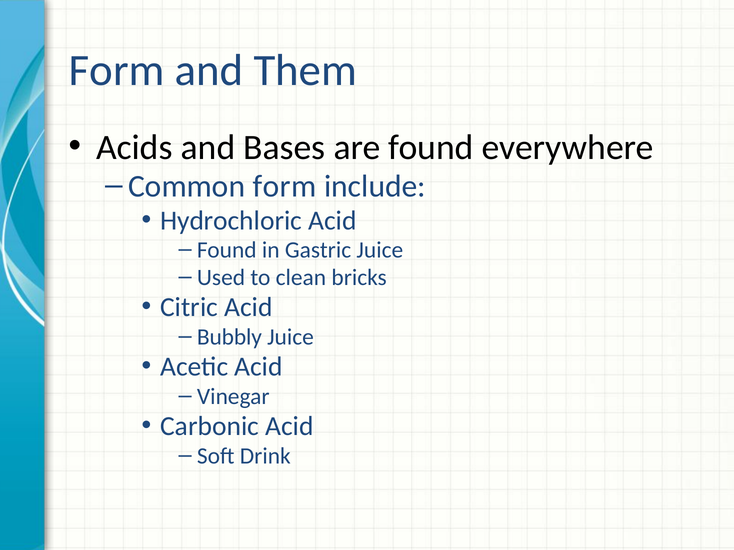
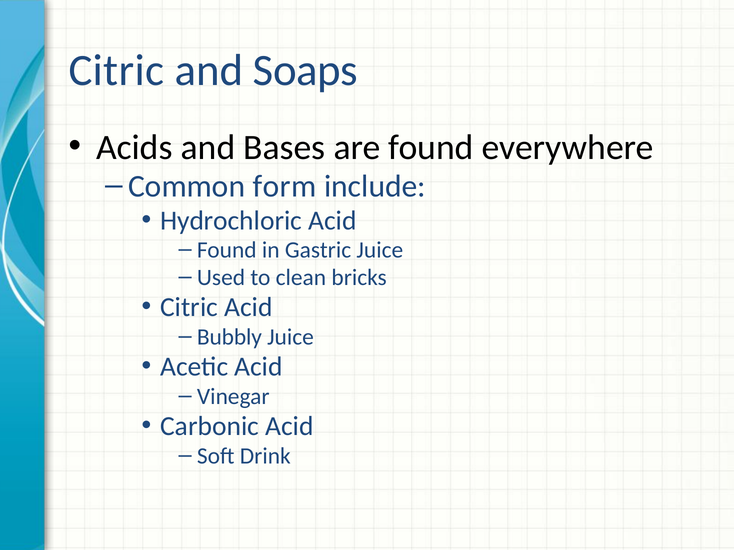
Form at (117, 71): Form -> Citric
Them: Them -> Soaps
